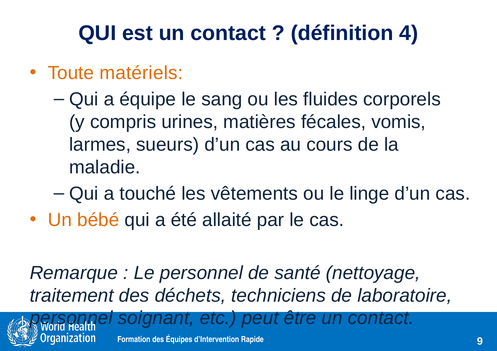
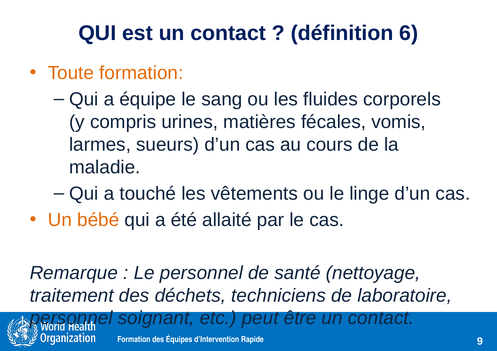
4: 4 -> 6
Toute matériels: matériels -> formation
